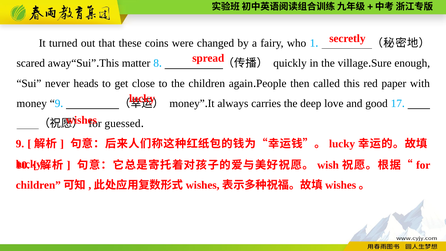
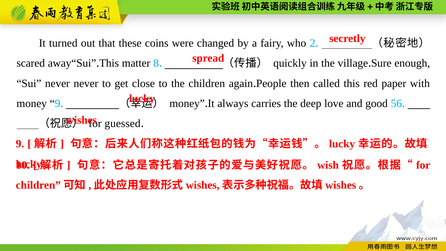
1: 1 -> 2
never heads: heads -> never
17: 17 -> 56
